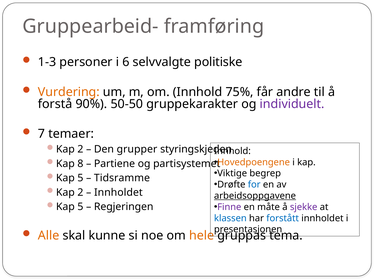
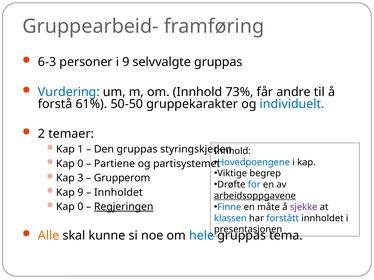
1-3: 1-3 -> 6-3
i 6: 6 -> 9
selvvalgte politiske: politiske -> gruppas
Vurdering colour: orange -> blue
75%: 75% -> 73%
90%: 90% -> 61%
individuelt colour: purple -> blue
7: 7 -> 2
2 at (80, 149): 2 -> 1
Den grupper: grupper -> gruppas
Hovedpoengene colour: orange -> blue
8 at (80, 164): 8 -> 0
5 at (80, 178): 5 -> 3
Tidsramme: Tidsramme -> Grupperom
2 at (80, 193): 2 -> 9
5 at (80, 207): 5 -> 0
Regjeringen underline: none -> present
Finne colour: purple -> blue
hele colour: orange -> blue
